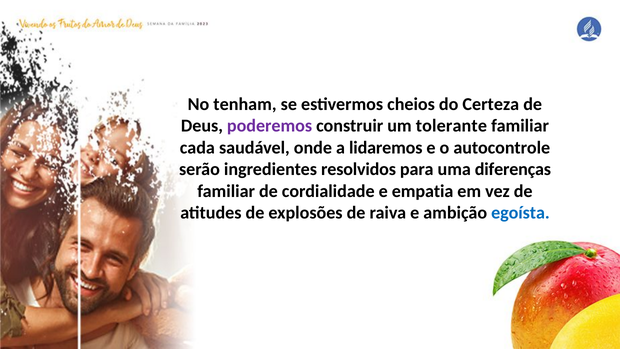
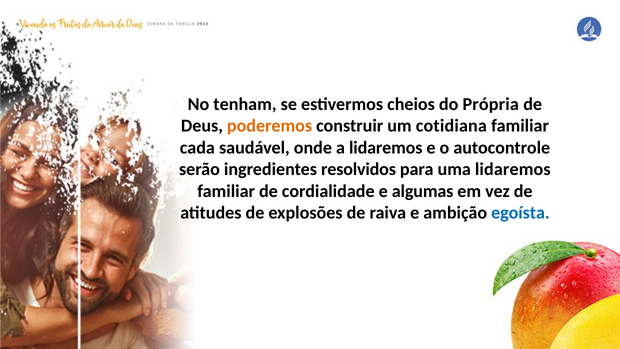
Certeza: Certeza -> Própria
poderemos colour: purple -> orange
tolerante: tolerante -> cotidiana
uma diferenças: diferenças -> lidaremos
empatia: empatia -> algumas
